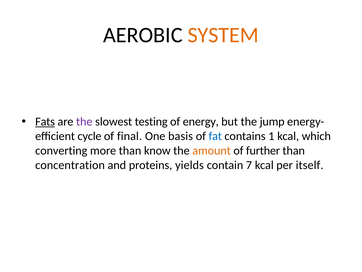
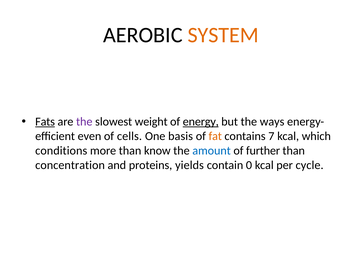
testing: testing -> weight
energy underline: none -> present
jump: jump -> ways
cycle: cycle -> even
final: final -> cells
fat colour: blue -> orange
1: 1 -> 7
converting: converting -> conditions
amount colour: orange -> blue
7: 7 -> 0
itself: itself -> cycle
